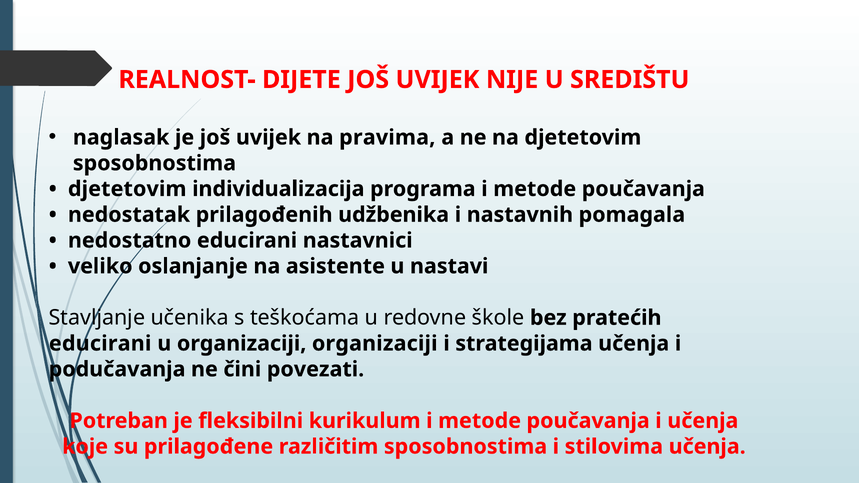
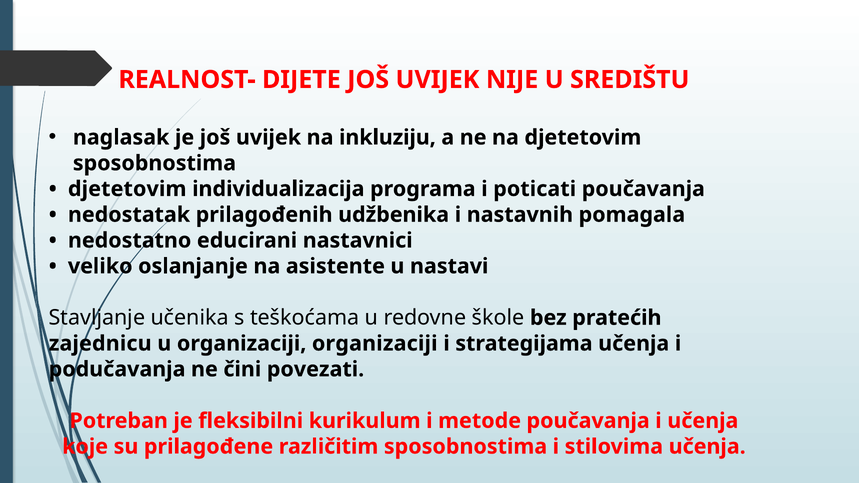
pravima: pravima -> inkluziju
programa i metode: metode -> poticati
educirani at (100, 344): educirani -> zajednicu
